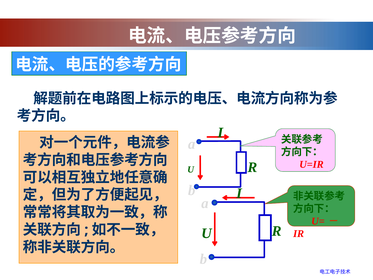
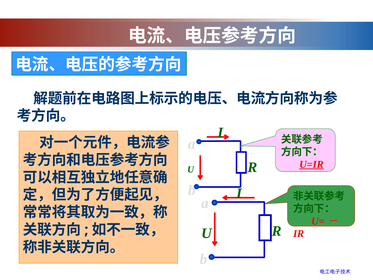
U=IR underline: none -> present
